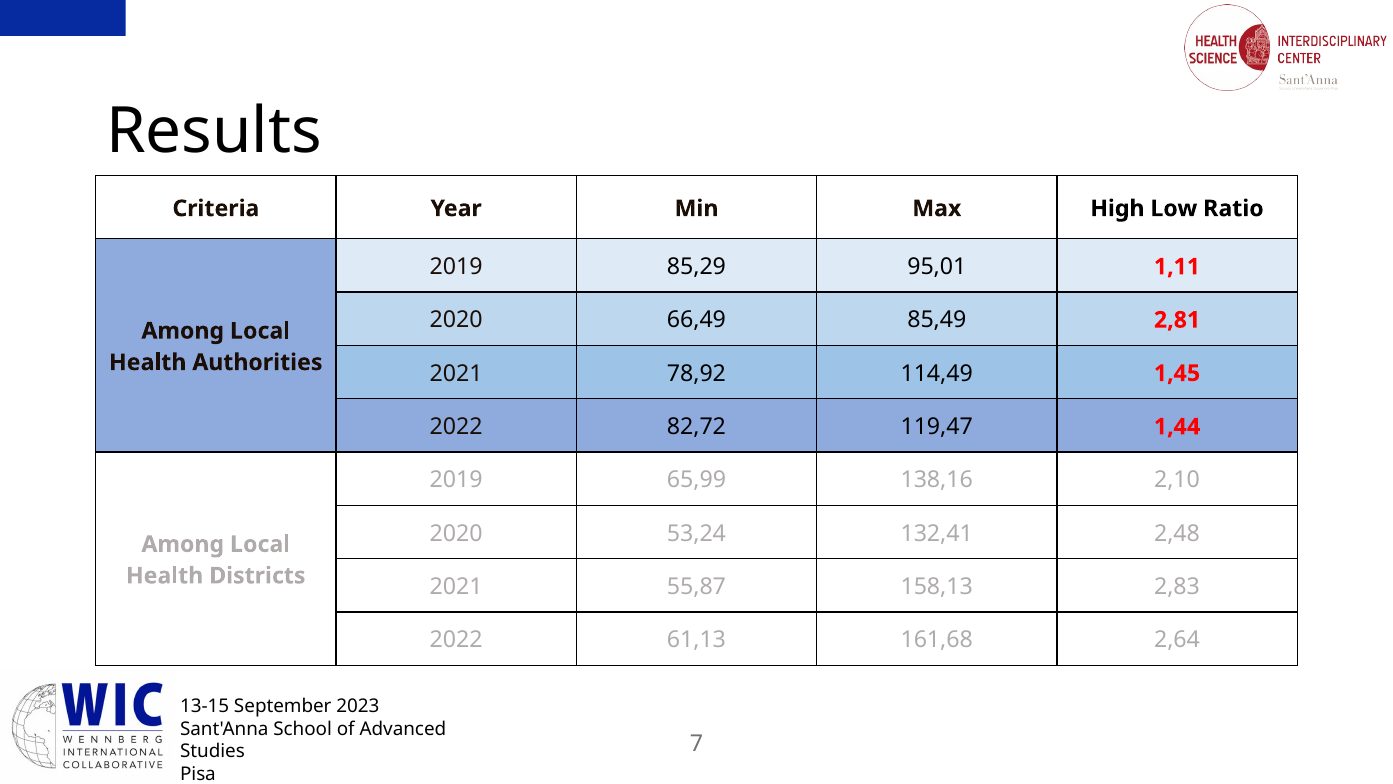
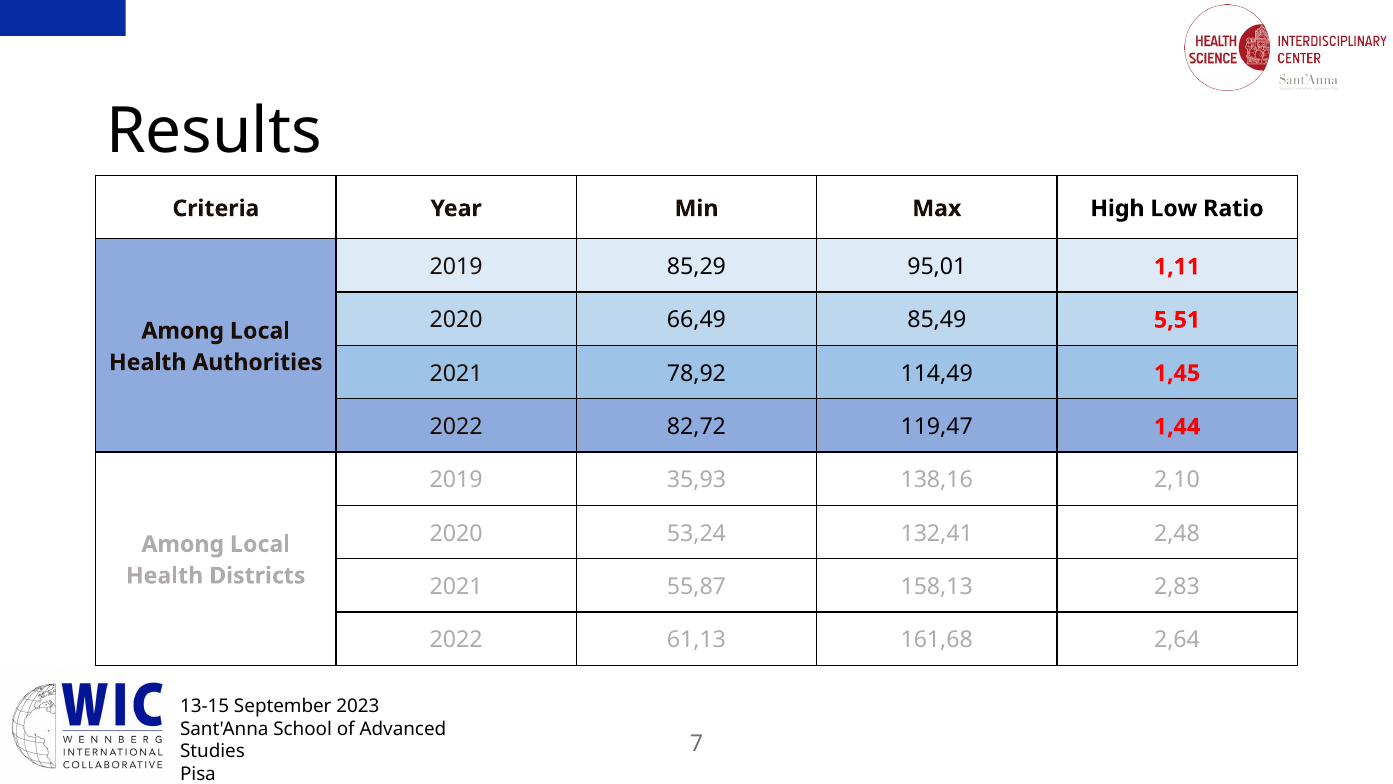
2,81: 2,81 -> 5,51
65,99: 65,99 -> 35,93
